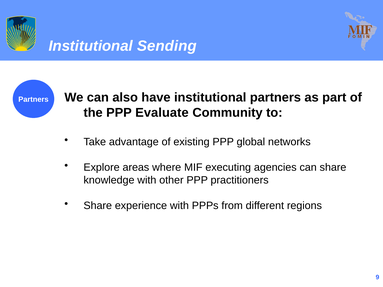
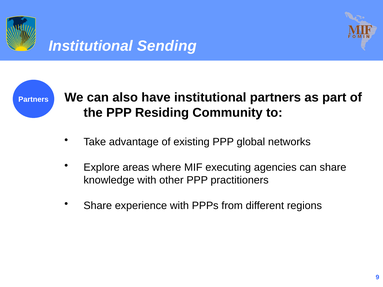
Evaluate: Evaluate -> Residing
